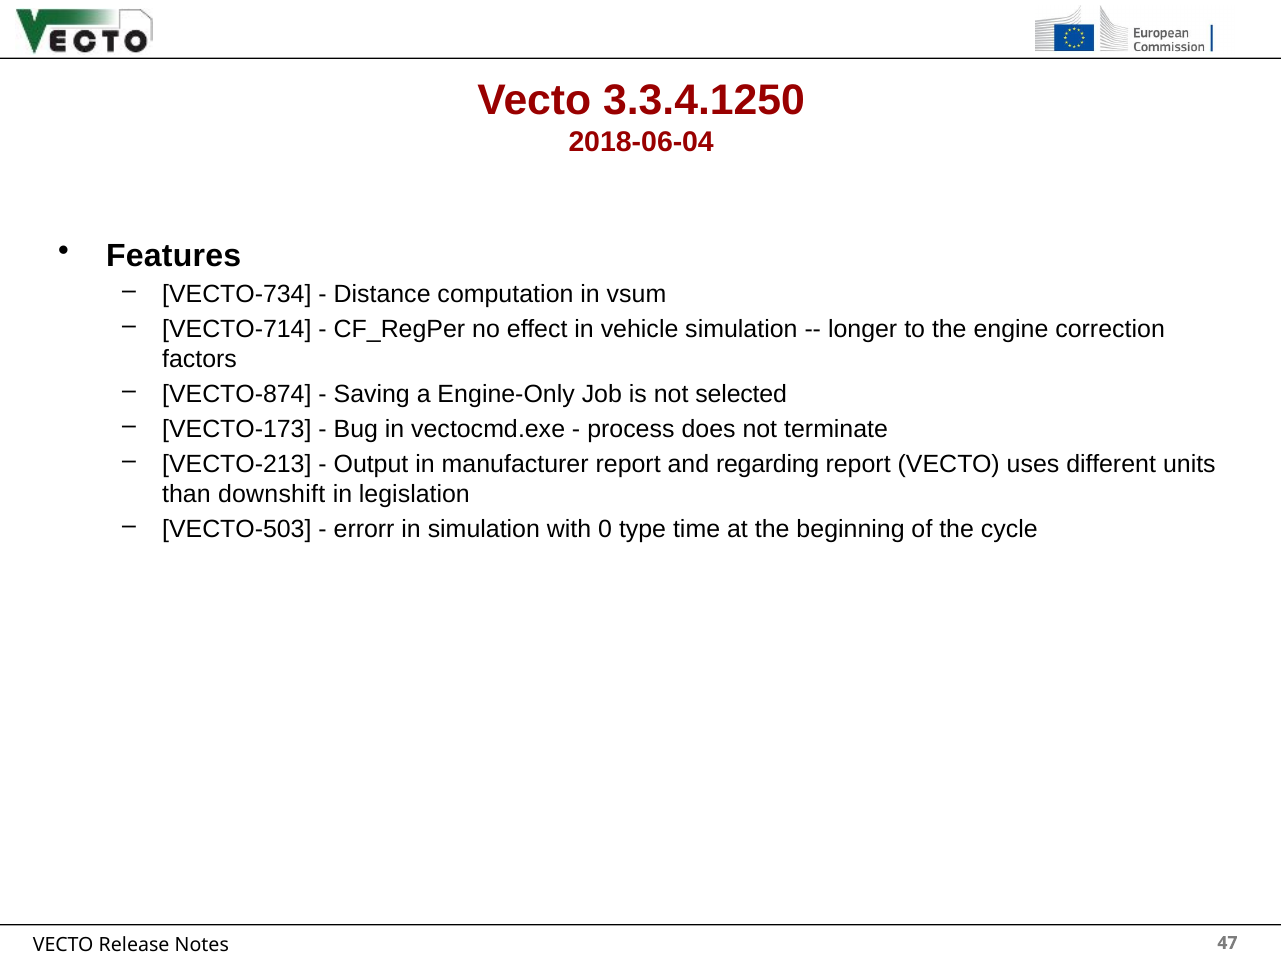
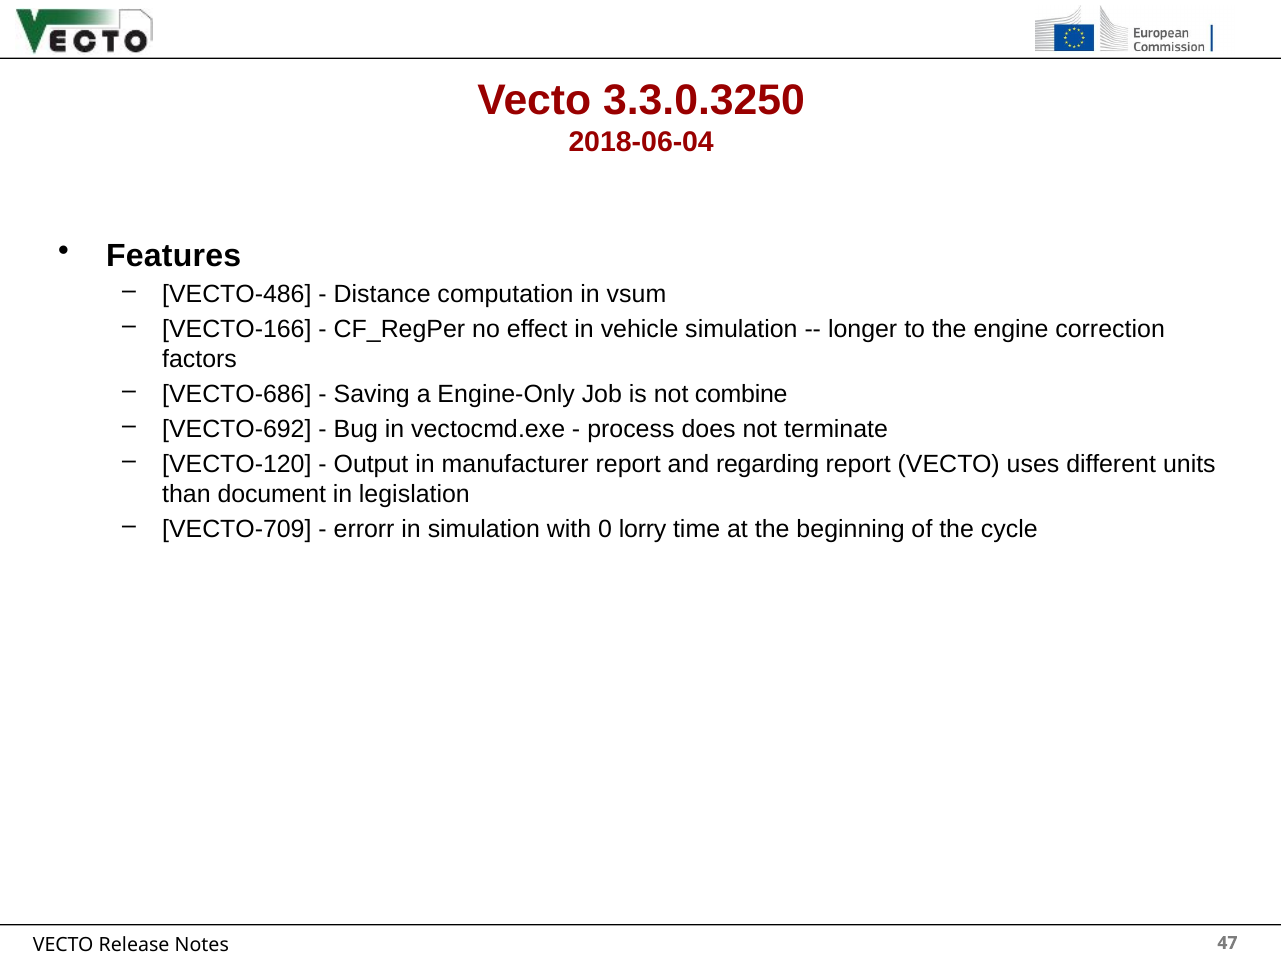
3.3.4.1250: 3.3.4.1250 -> 3.3.0.3250
VECTO-734: VECTO-734 -> VECTO-486
VECTO-714: VECTO-714 -> VECTO-166
VECTO-874: VECTO-874 -> VECTO-686
selected: selected -> combine
VECTO-173: VECTO-173 -> VECTO-692
VECTO-213: VECTO-213 -> VECTO-120
downshift: downshift -> document
VECTO-503: VECTO-503 -> VECTO-709
type: type -> lorry
